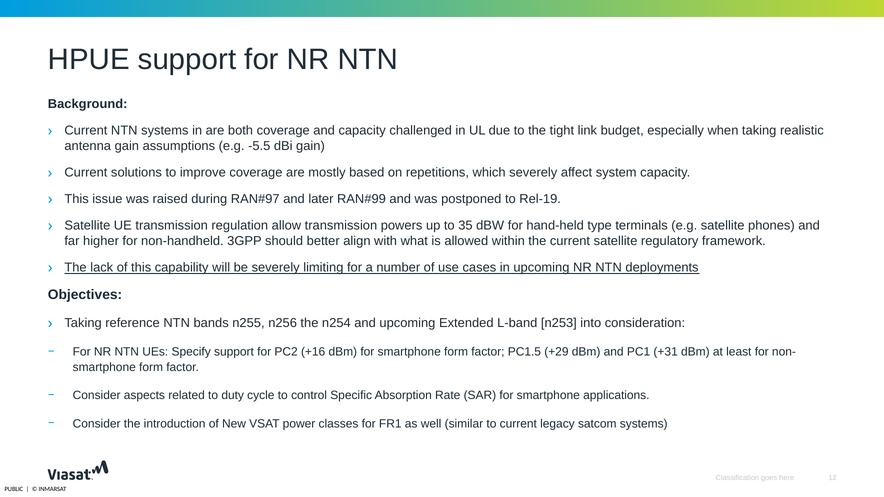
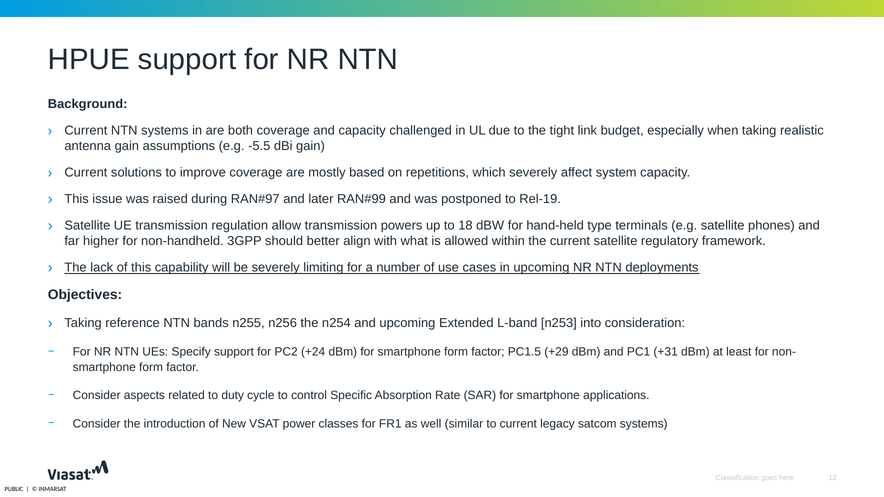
35: 35 -> 18
+16: +16 -> +24
